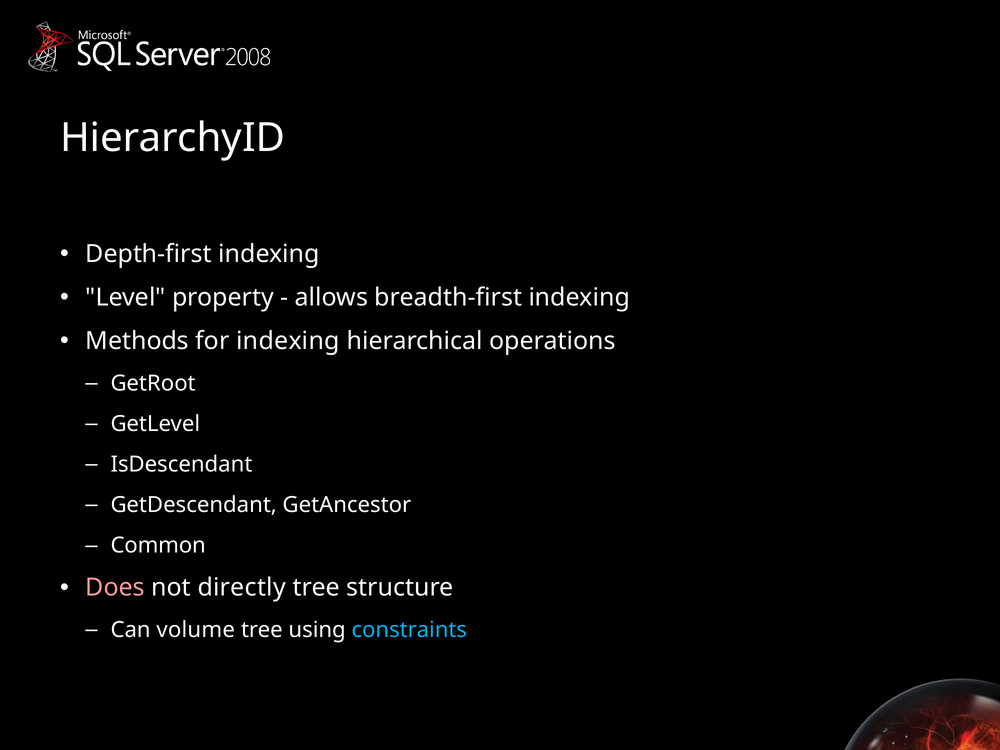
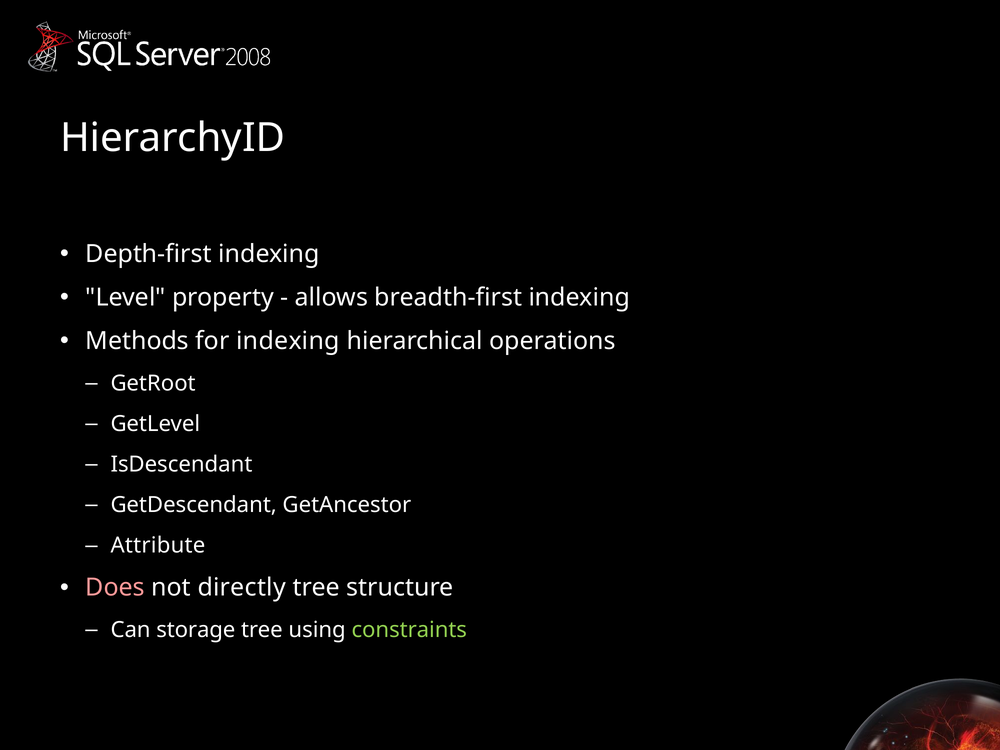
Common: Common -> Attribute
volume: volume -> storage
constraints colour: light blue -> light green
